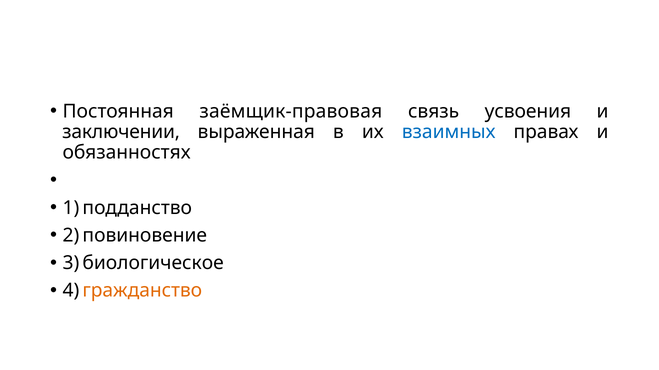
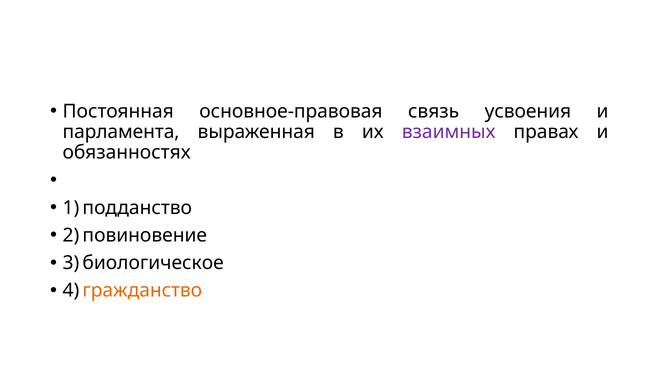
заёмщик-правовая: заёмщик-правовая -> основное-правовая
заключении: заключении -> парламента
взаимных colour: blue -> purple
